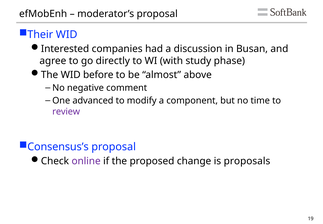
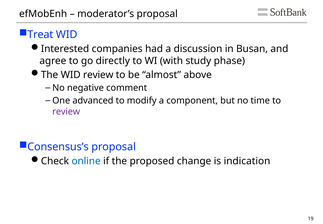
Their: Their -> Treat
WID before: before -> review
online colour: purple -> blue
proposals: proposals -> indication
